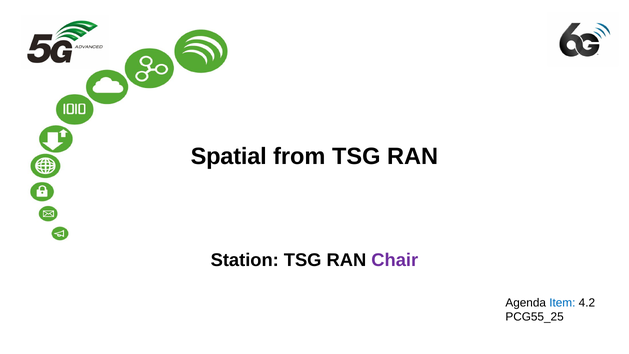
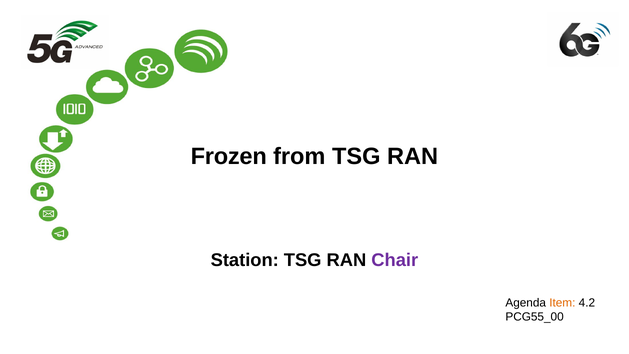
Spatial: Spatial -> Frozen
Item colour: blue -> orange
PCG55_25: PCG55_25 -> PCG55_00
